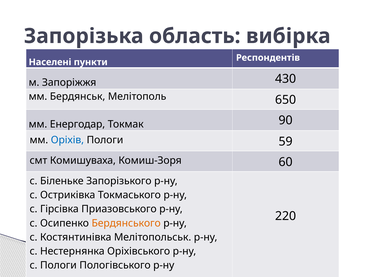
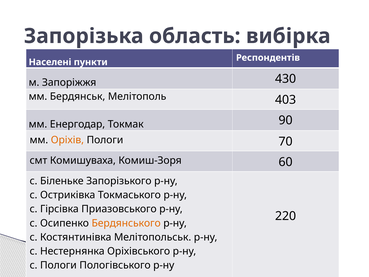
650: 650 -> 403
Оріхів colour: blue -> orange
59: 59 -> 70
